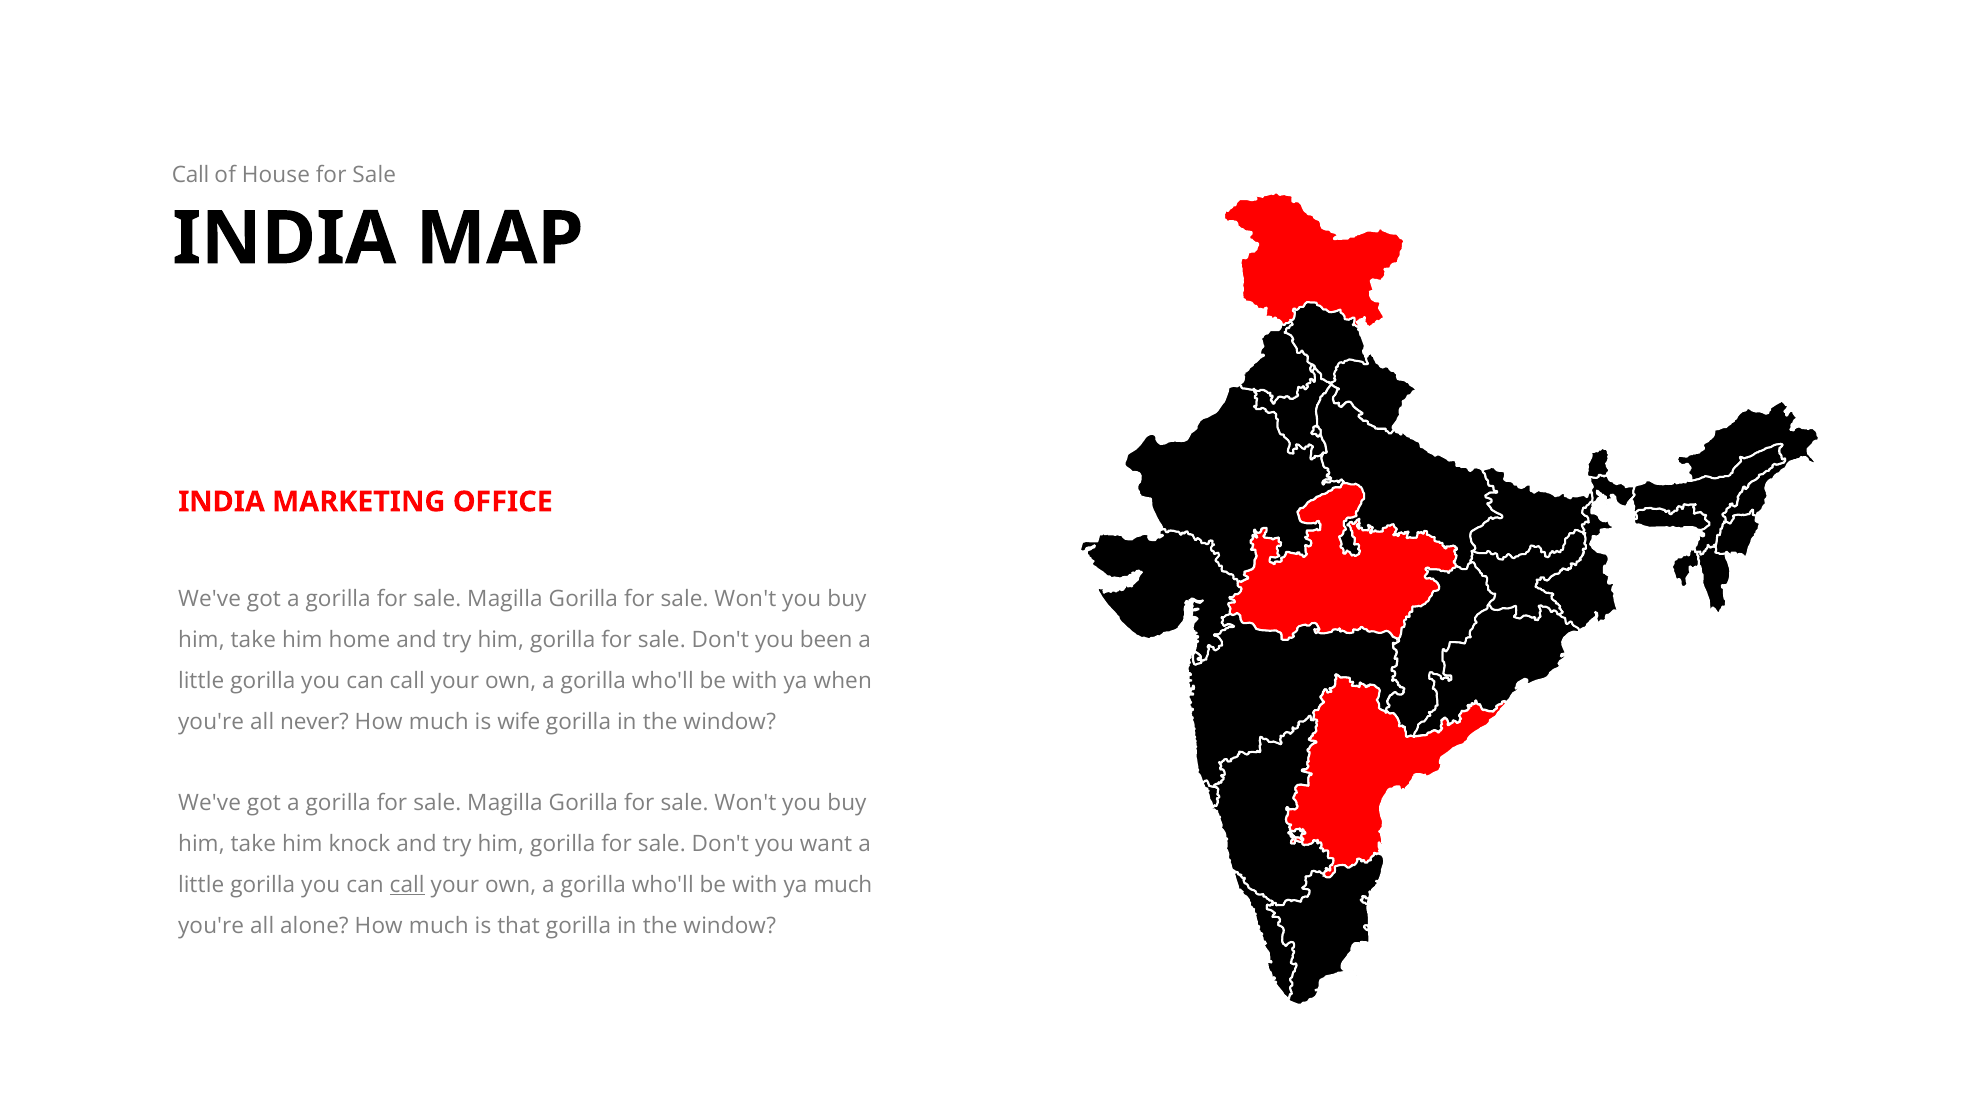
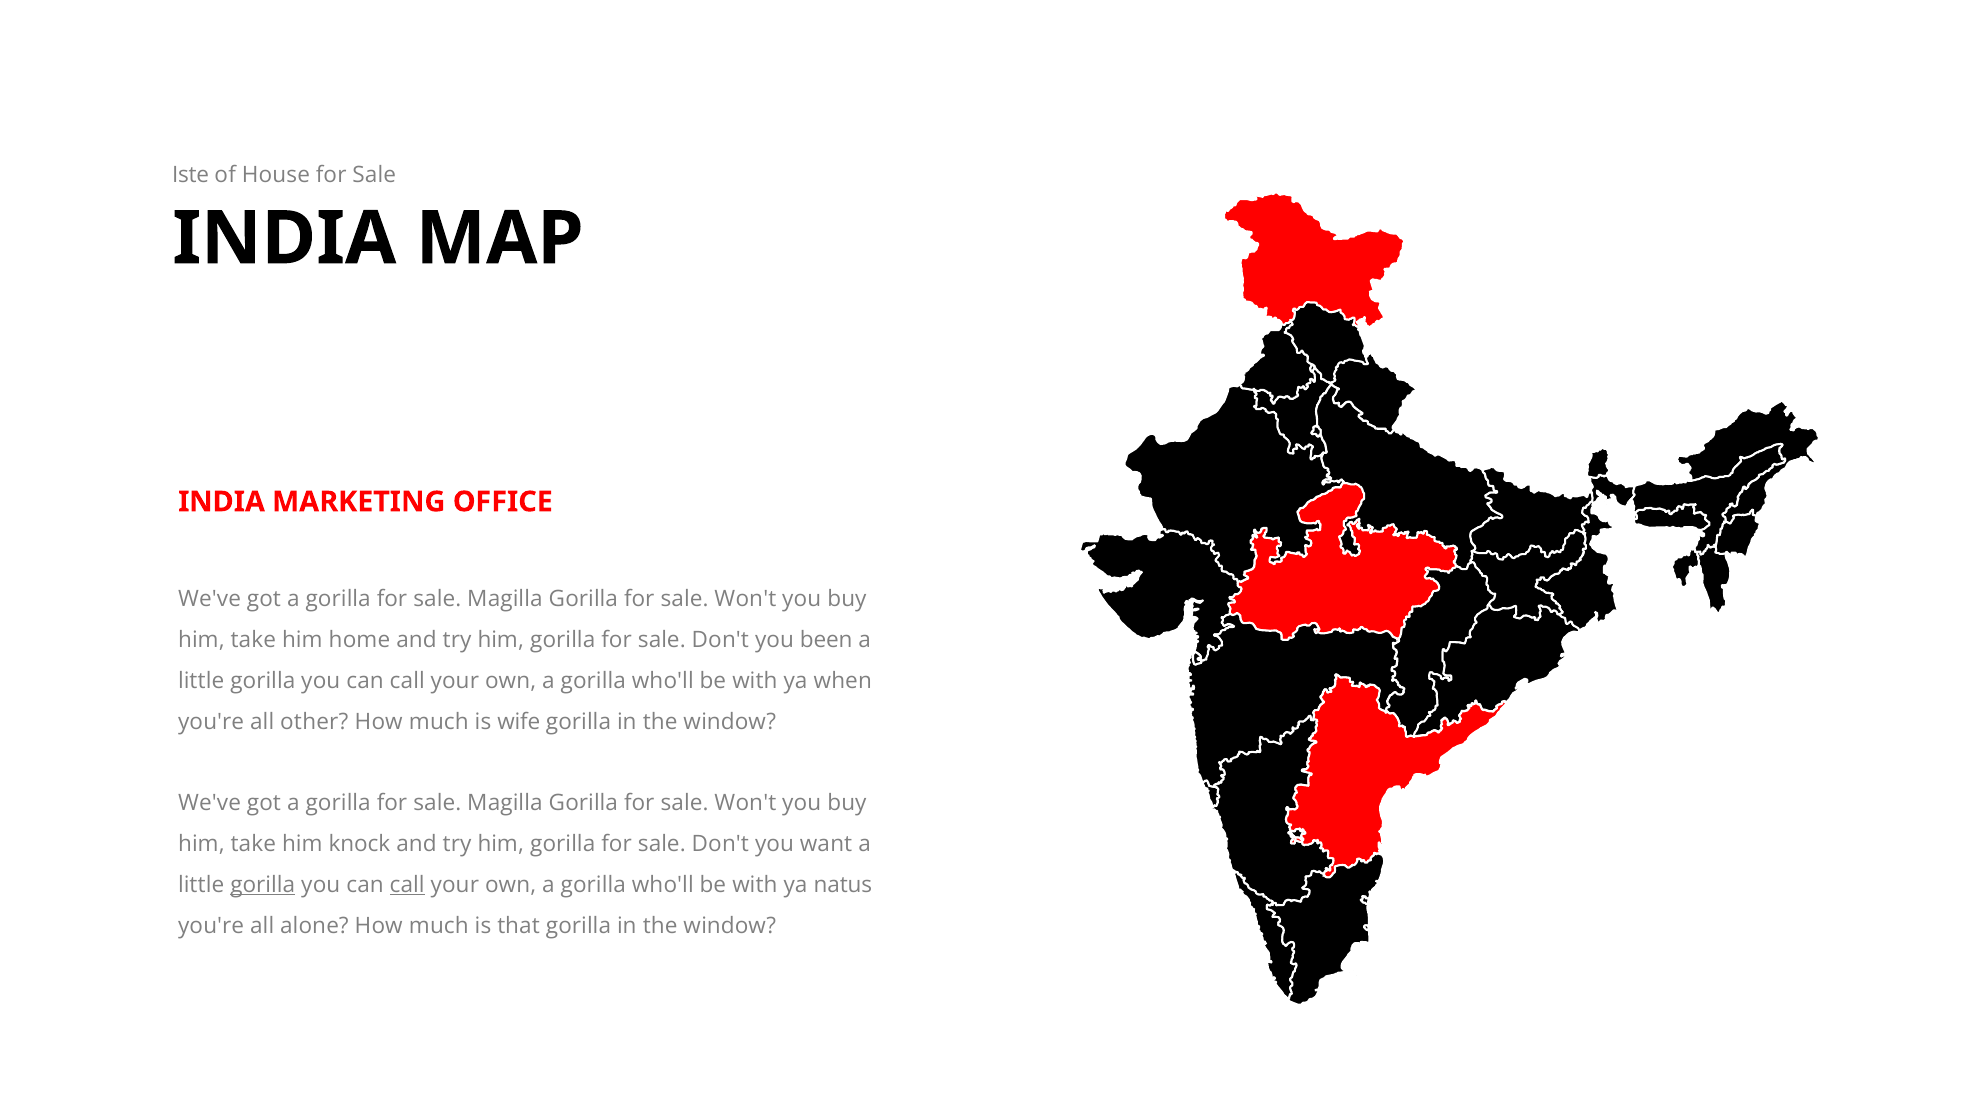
Call at (191, 175): Call -> Iste
never: never -> other
gorilla at (263, 885) underline: none -> present
ya much: much -> natus
